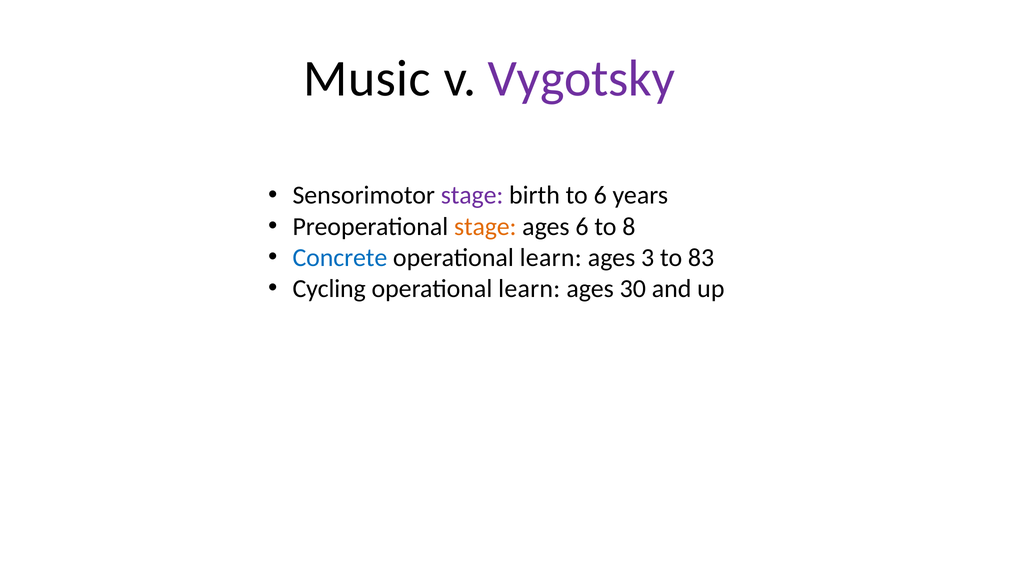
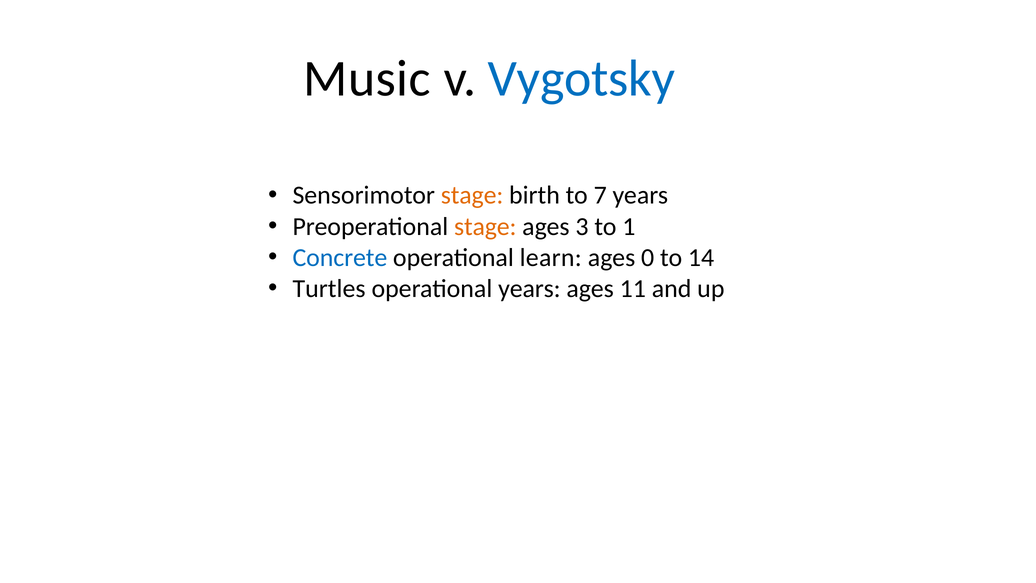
Vygotsky colour: purple -> blue
stage at (472, 195) colour: purple -> orange
to 6: 6 -> 7
ages 6: 6 -> 3
8: 8 -> 1
3: 3 -> 0
83: 83 -> 14
Cycling: Cycling -> Turtles
learn at (529, 289): learn -> years
30: 30 -> 11
